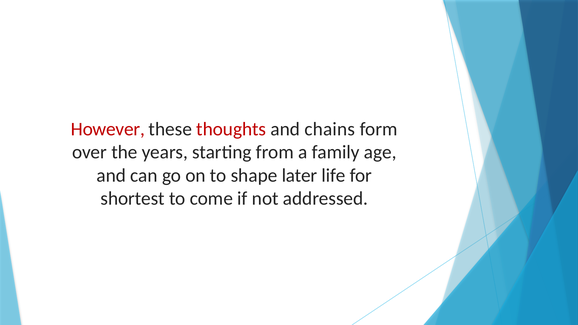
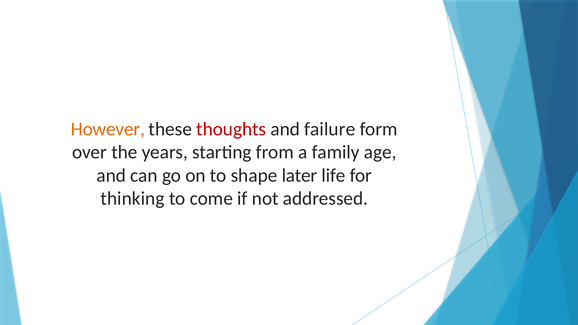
However colour: red -> orange
chains: chains -> failure
shortest: shortest -> thinking
